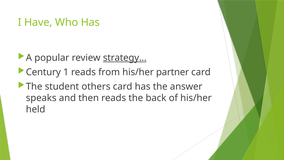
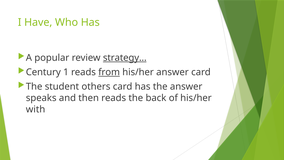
from underline: none -> present
his/her partner: partner -> answer
held: held -> with
